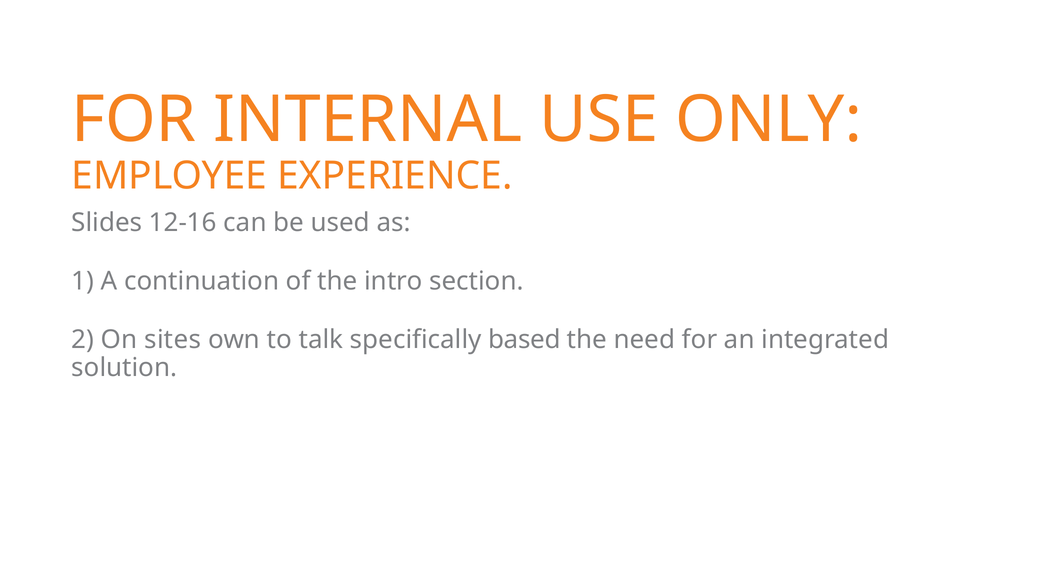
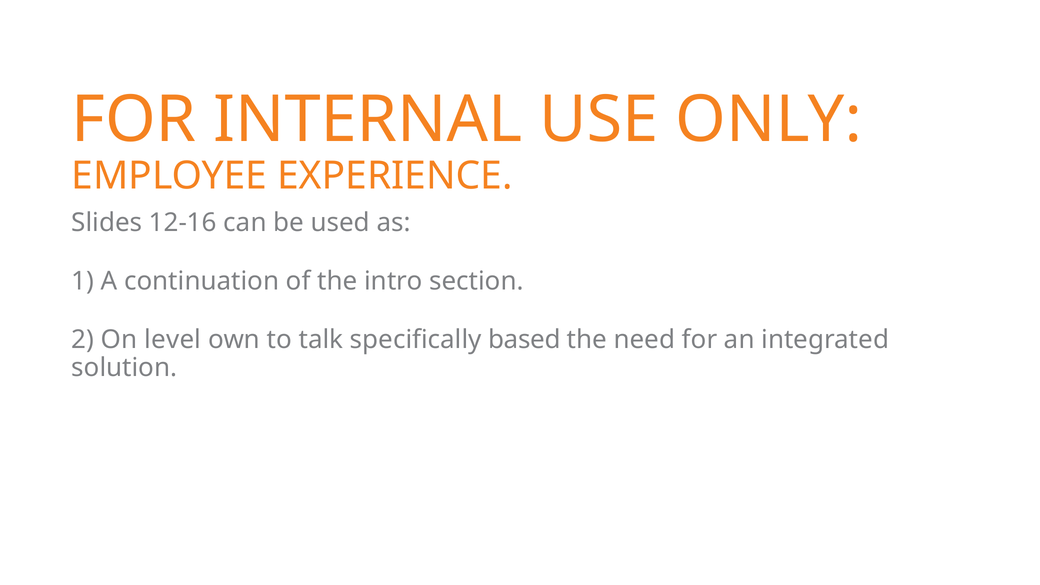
sites: sites -> level
